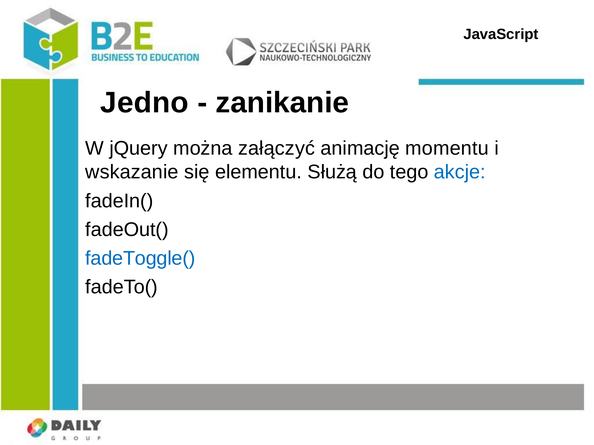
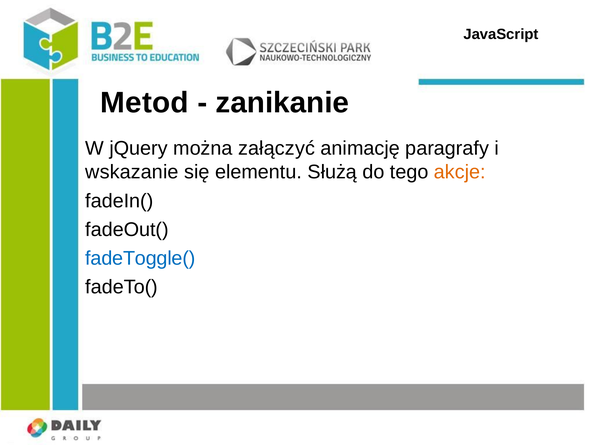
Jedno: Jedno -> Metod
momentu: momentu -> paragrafy
akcje colour: blue -> orange
